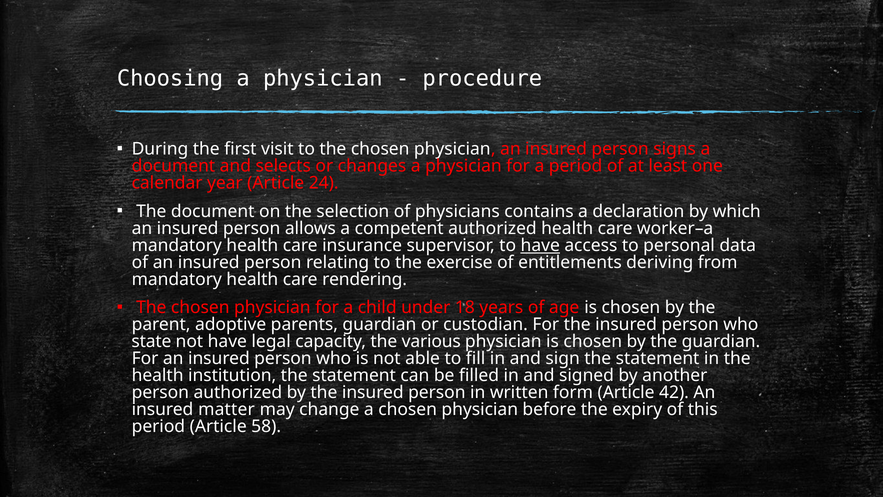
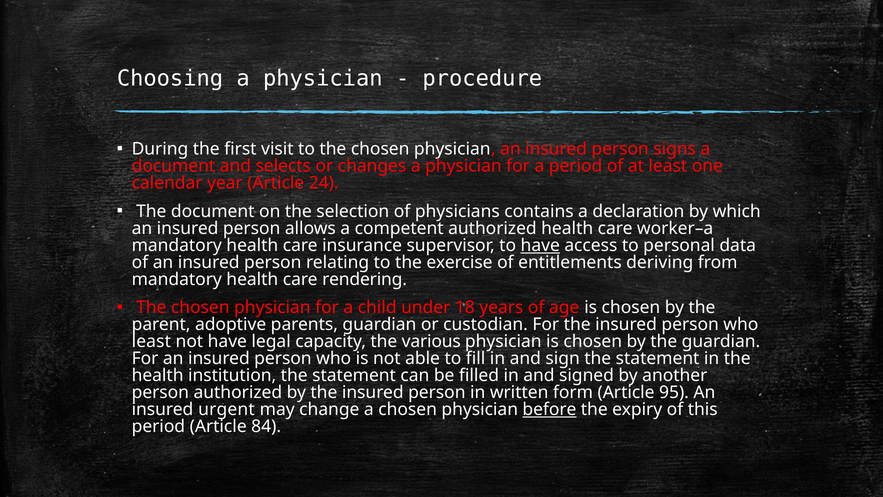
state at (151, 341): state -> least
42: 42 -> 95
matter: matter -> urgent
before underline: none -> present
58: 58 -> 84
